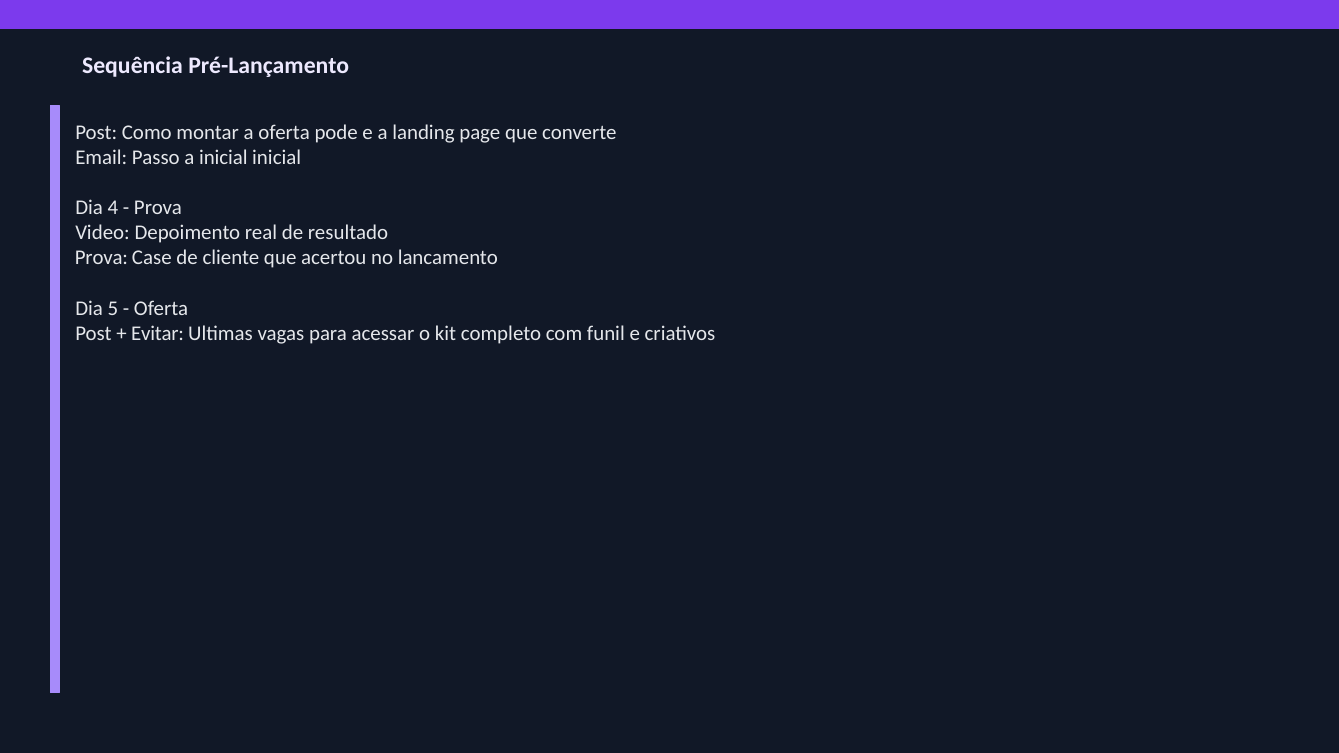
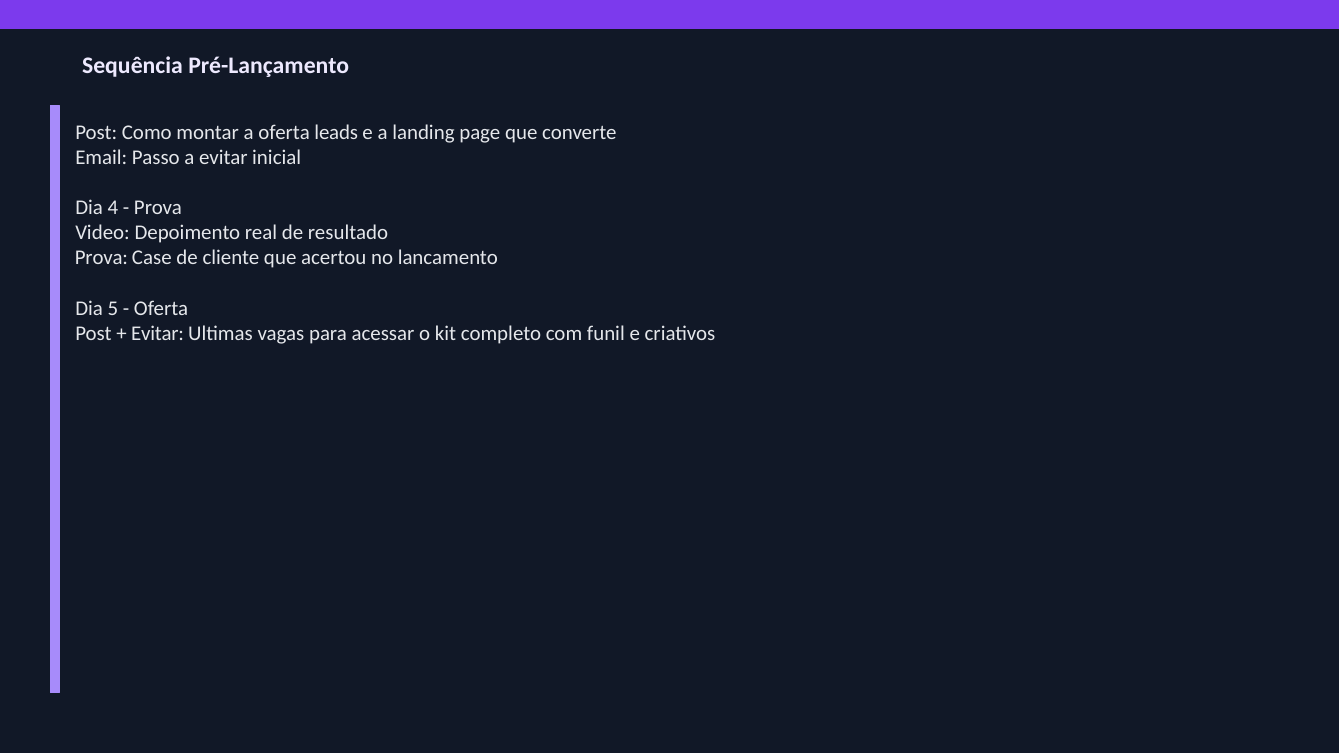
pode: pode -> leads
a inicial: inicial -> evitar
